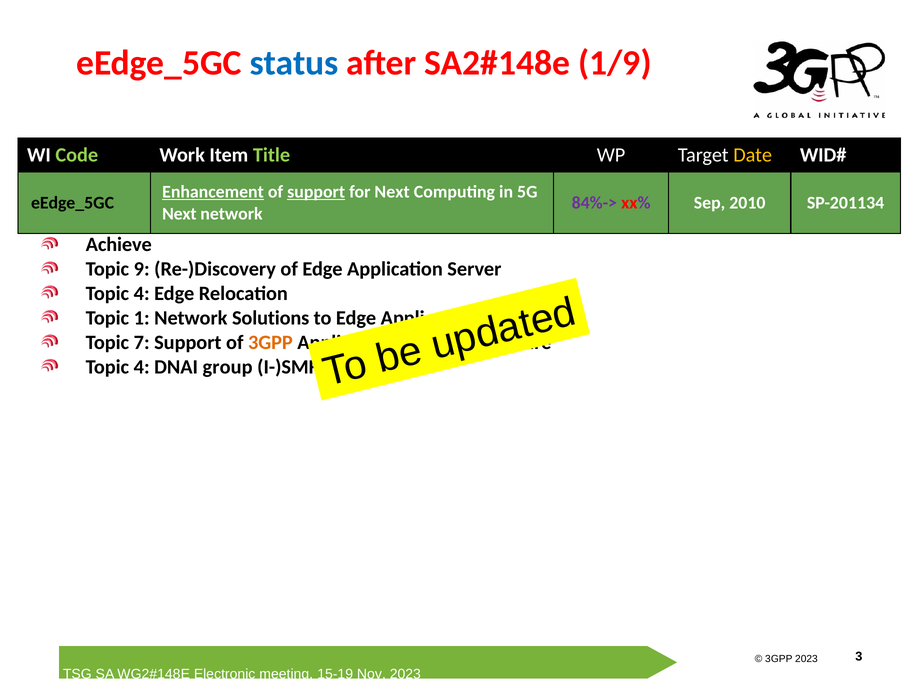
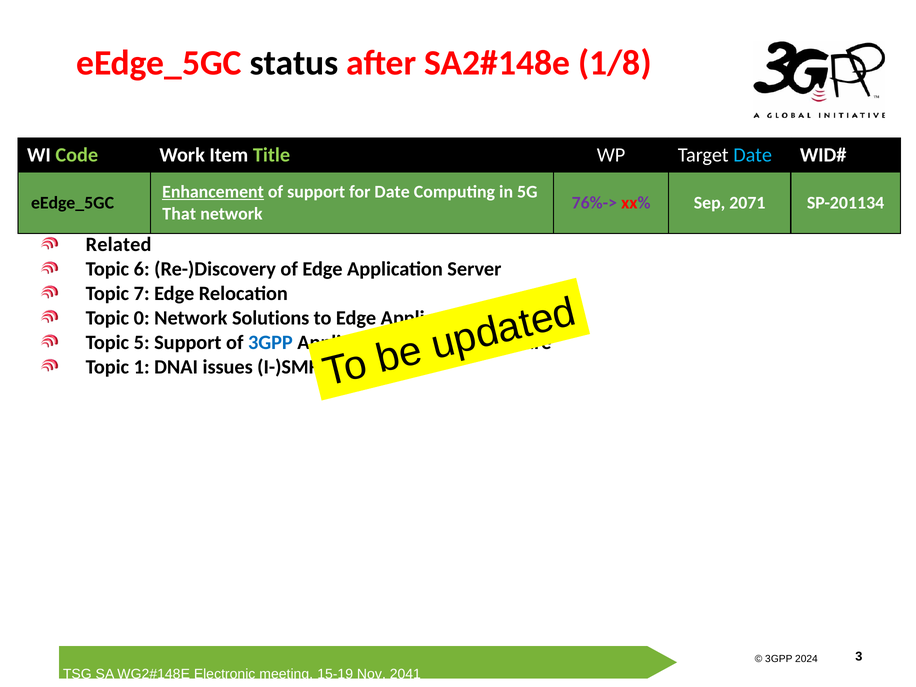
status colour: blue -> black
1/9: 1/9 -> 1/8
Date at (753, 155) colour: yellow -> light blue
support at (316, 192) underline: present -> none
for Next: Next -> Date
84%->: 84%-> -> 76%->
2010: 2010 -> 2071
Next at (179, 214): Next -> That
Achieve: Achieve -> Related
9: 9 -> 6
4 at (142, 294): 4 -> 7
1: 1 -> 0
7: 7 -> 5
3GPP at (270, 342) colour: orange -> blue
4 at (142, 367): 4 -> 1
group: group -> issues
3GPP 2023: 2023 -> 2024
2023 at (405, 674): 2023 -> 2041
